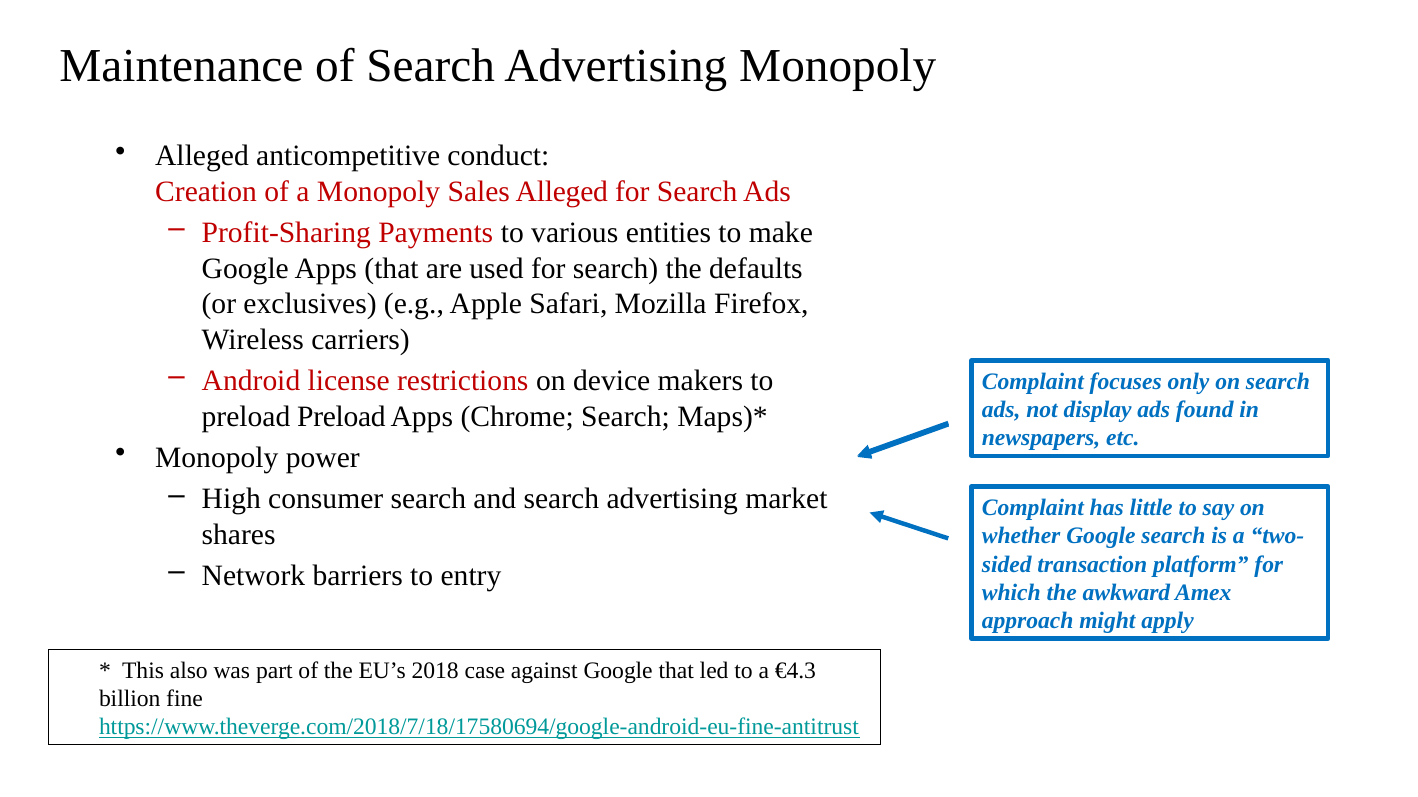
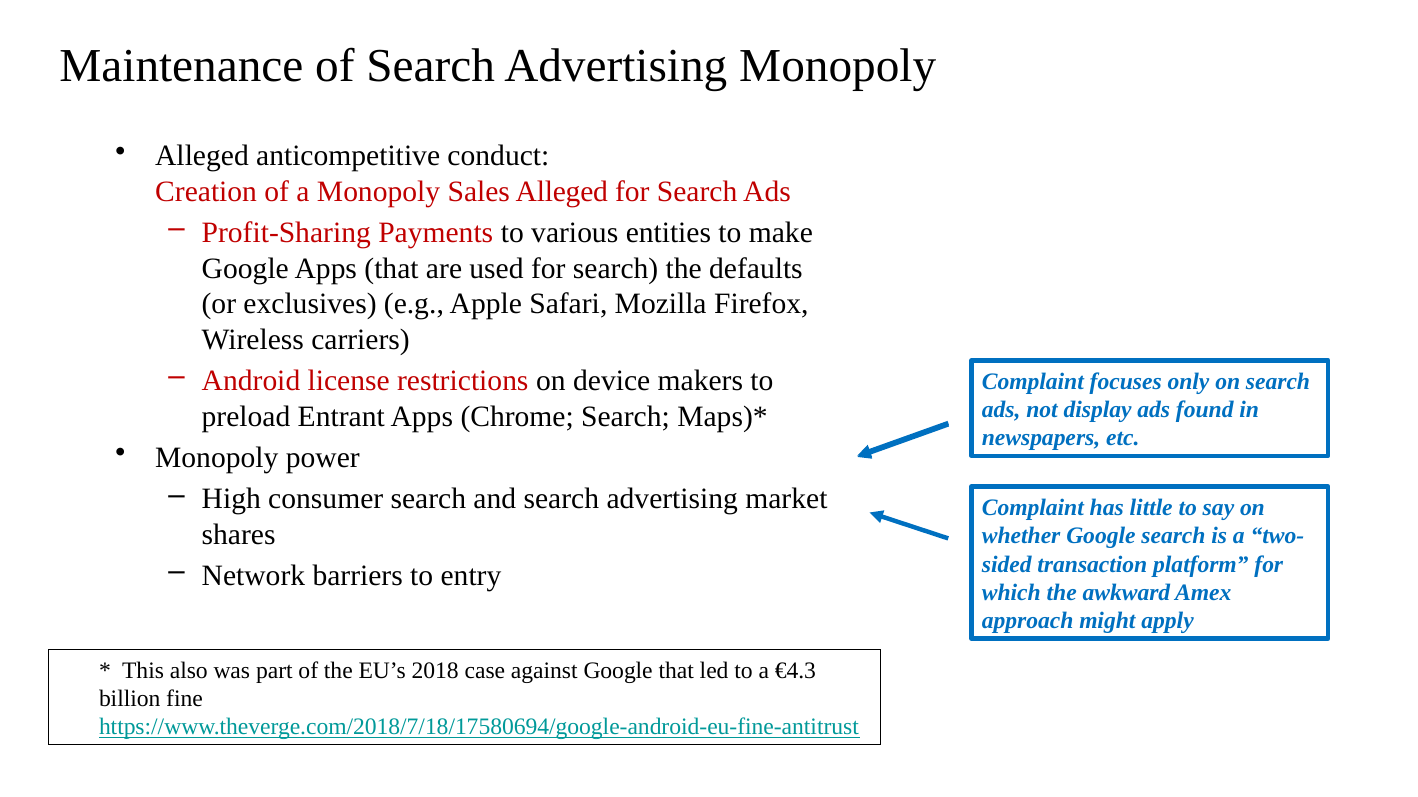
preload Preload: Preload -> Entrant
